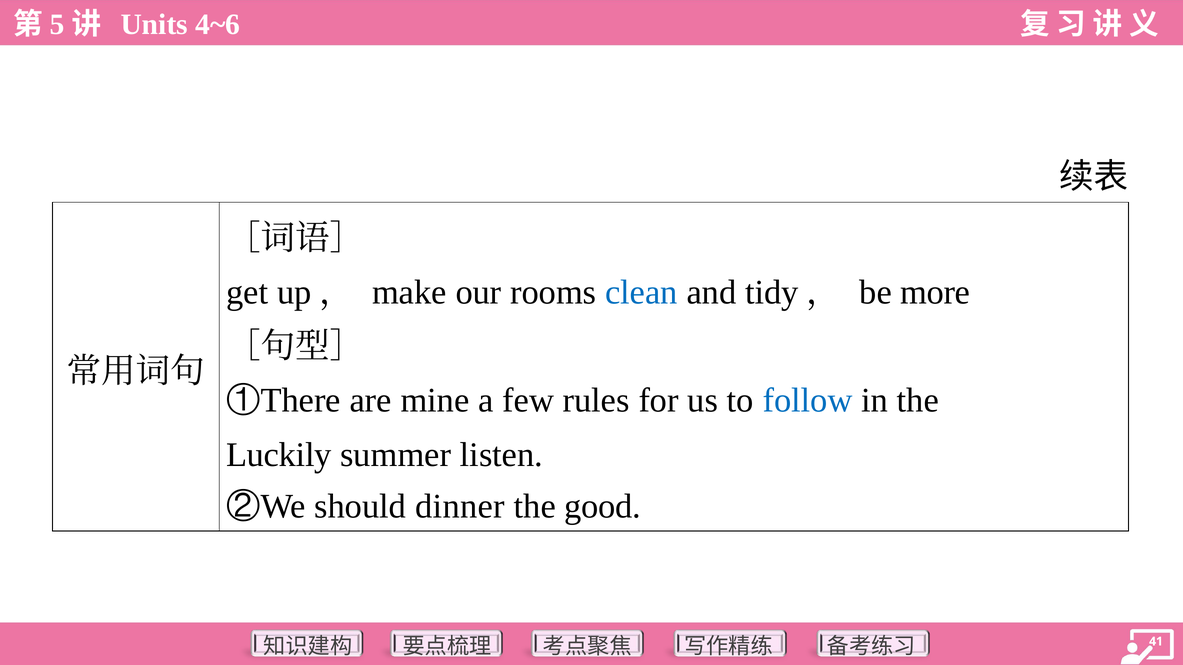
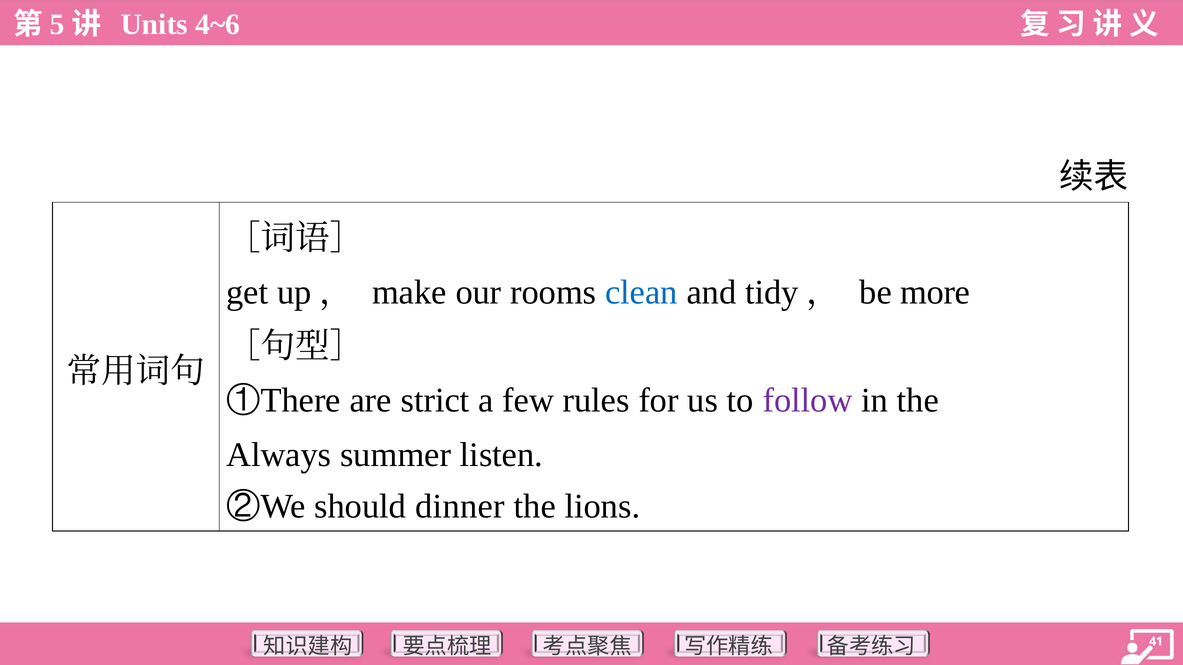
mine: mine -> strict
follow colour: blue -> purple
Luckily: Luckily -> Always
good: good -> lions
